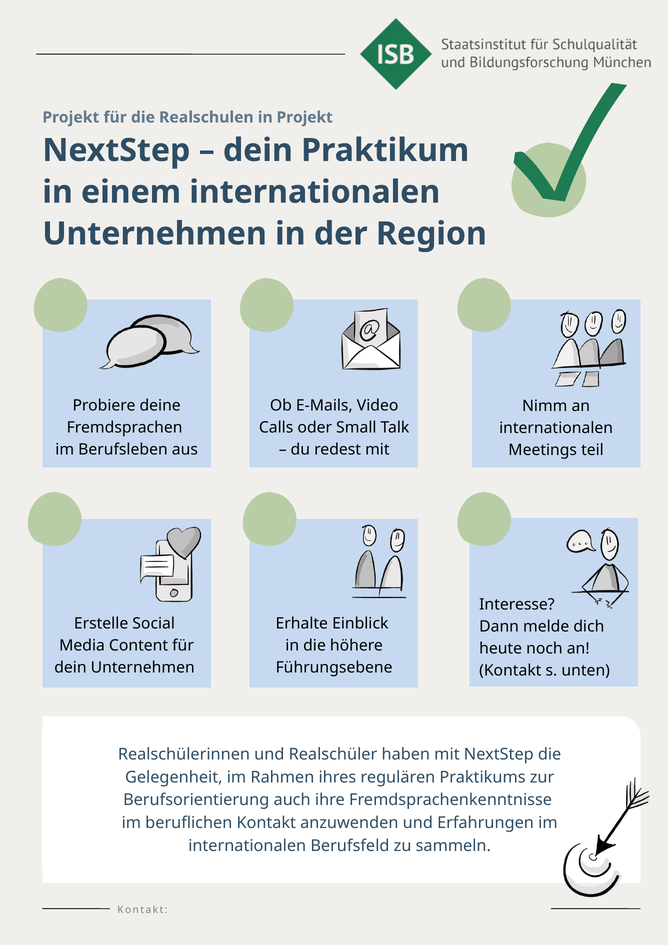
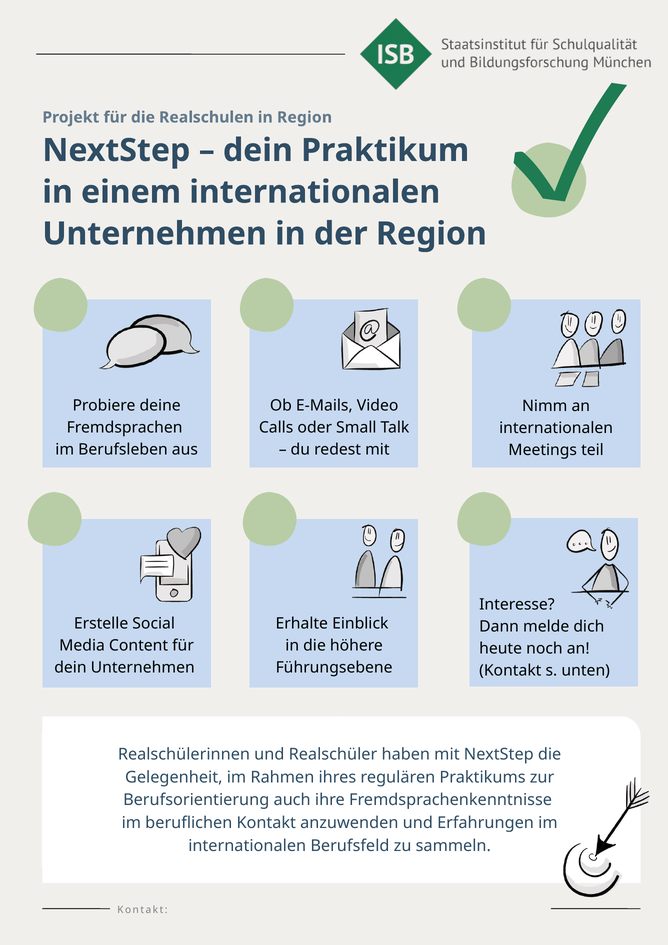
in Projekt: Projekt -> Region
